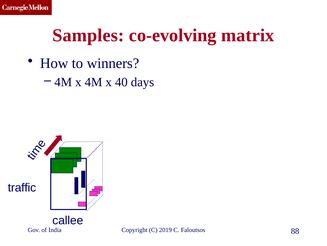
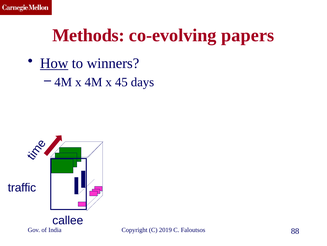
Samples: Samples -> Methods
matrix: matrix -> papers
How underline: none -> present
40: 40 -> 45
